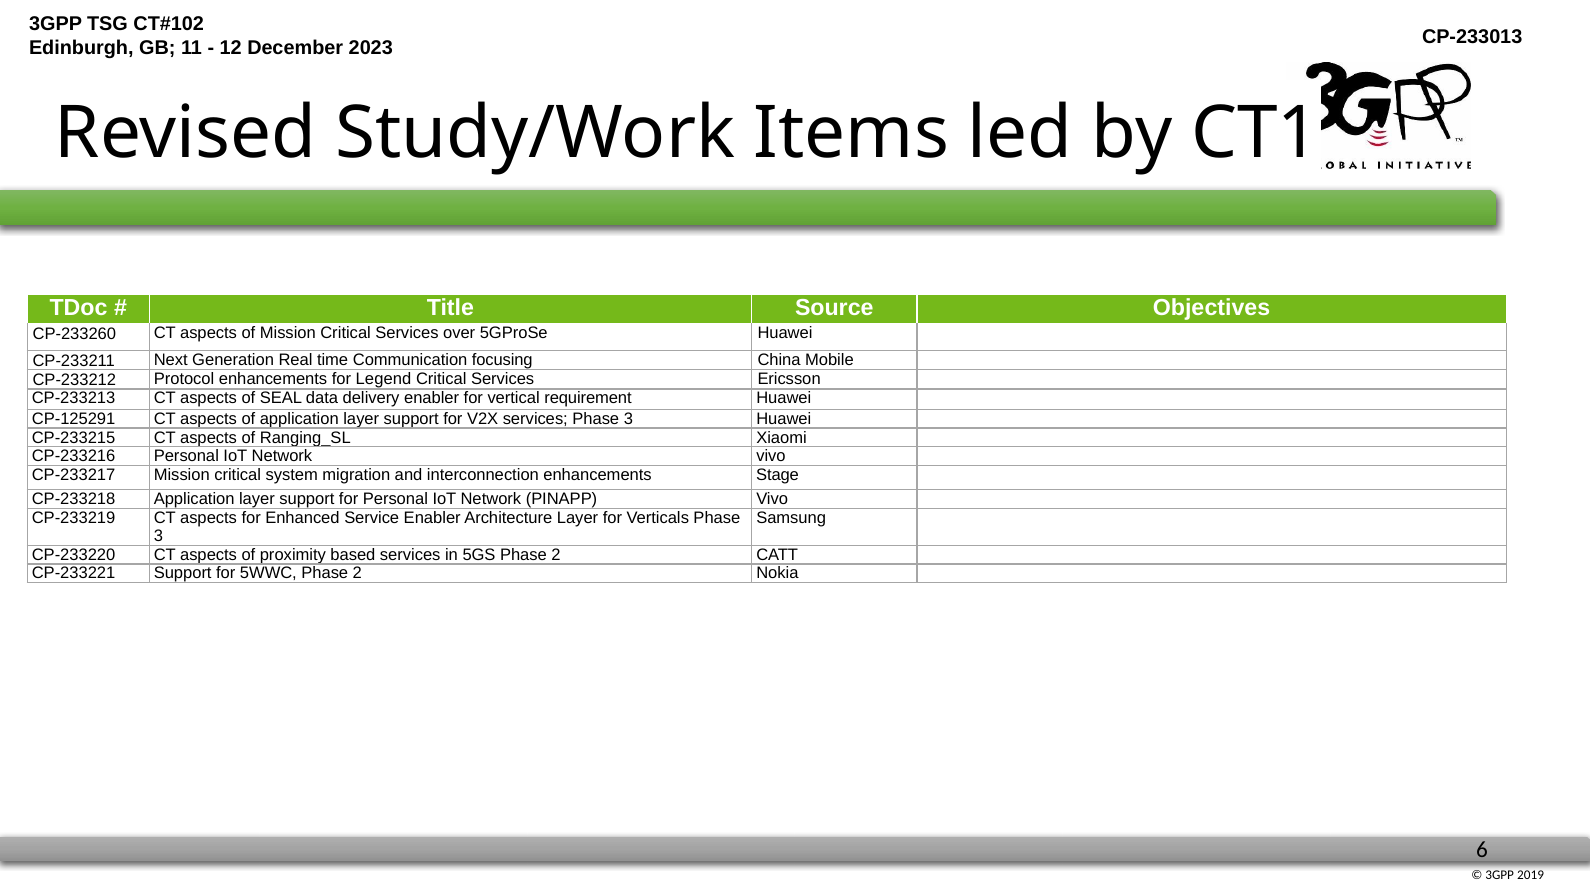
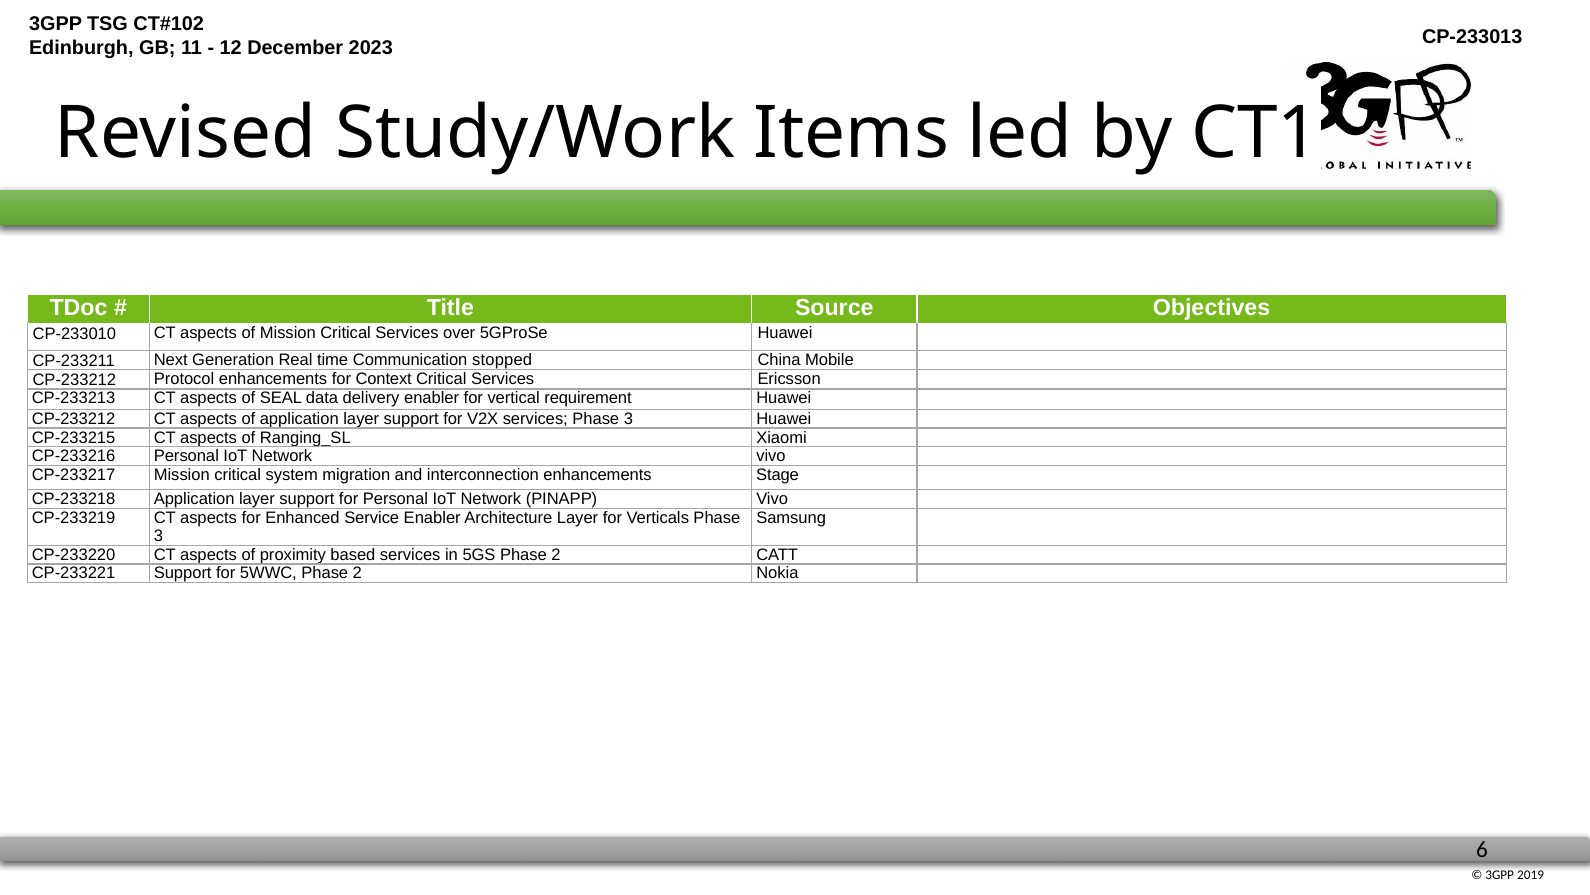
CP-233260: CP-233260 -> CP-233010
focusing: focusing -> stopped
Legend: Legend -> Context
CP-125291 at (74, 419): CP-125291 -> CP-233212
